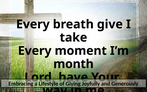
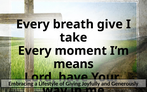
month: month -> means
